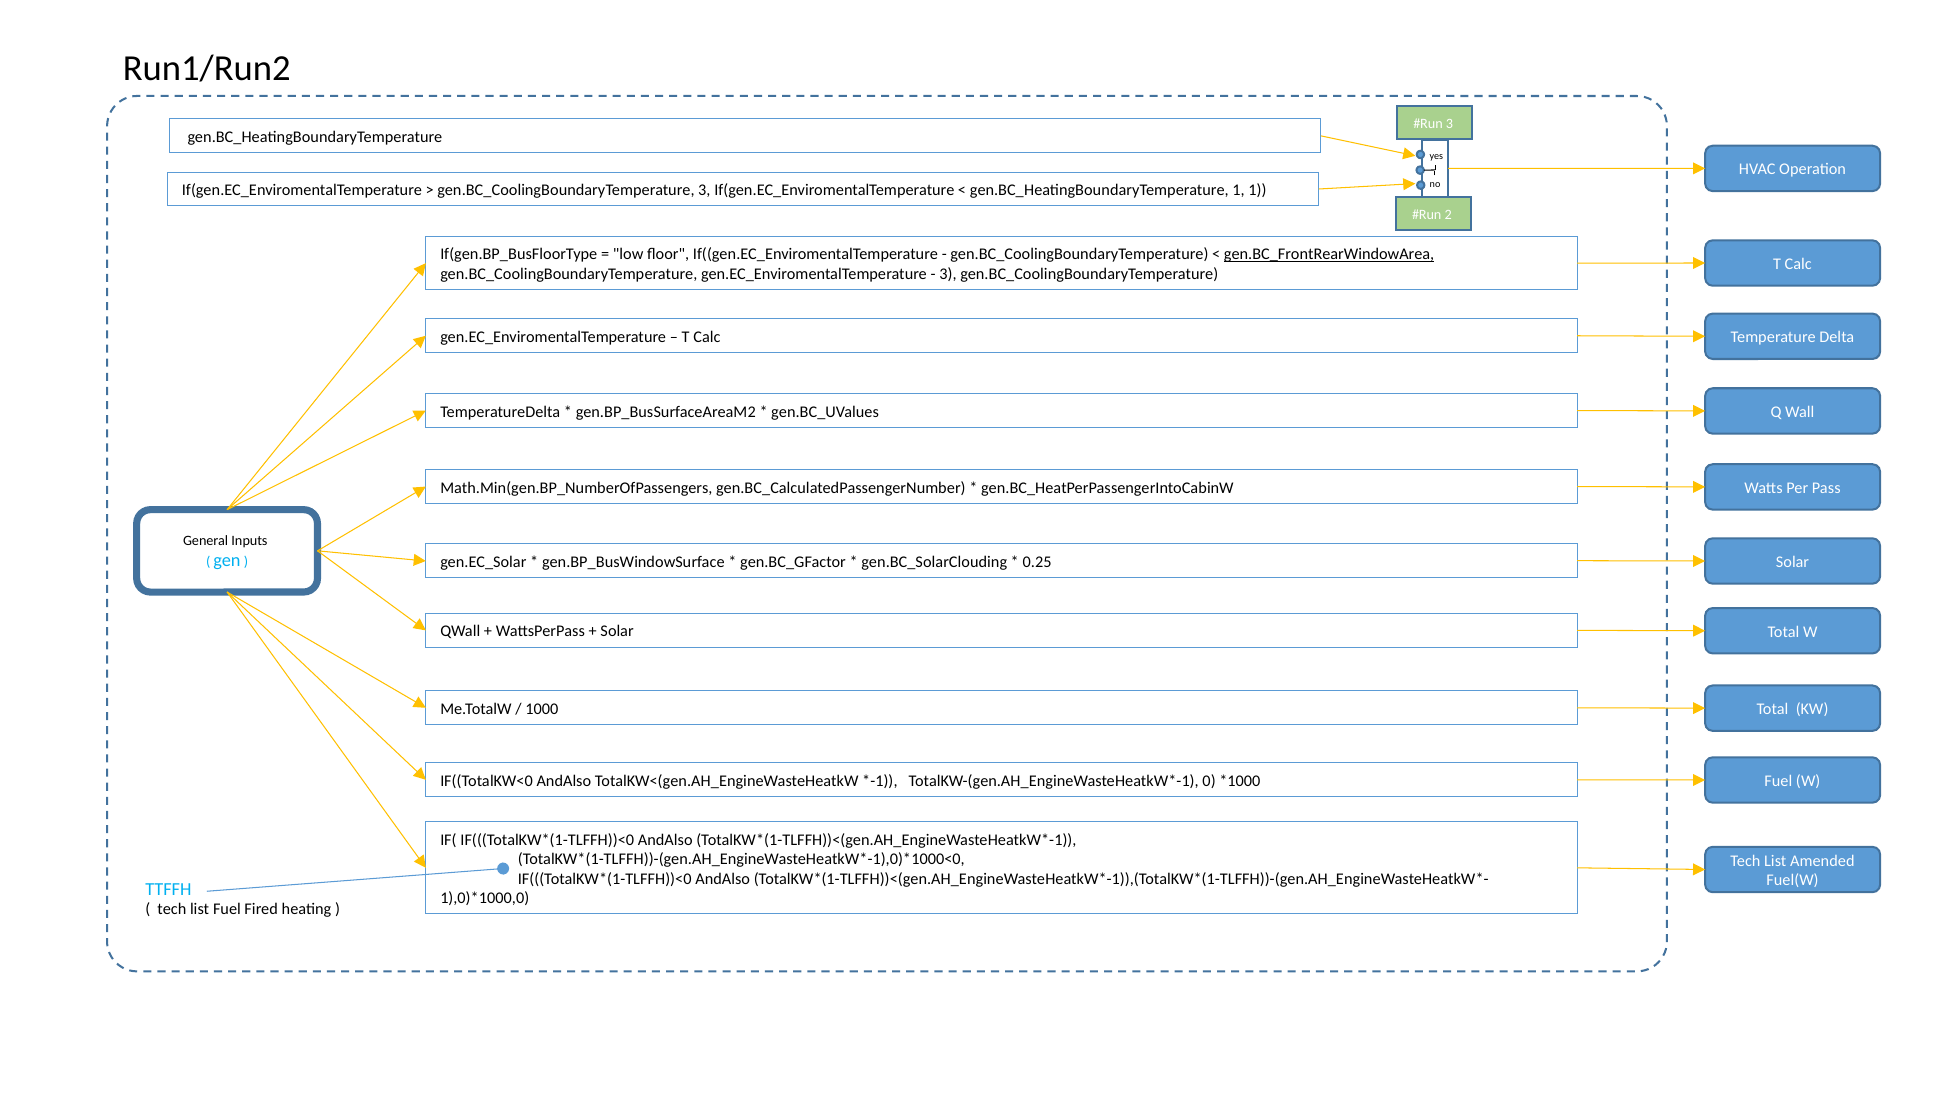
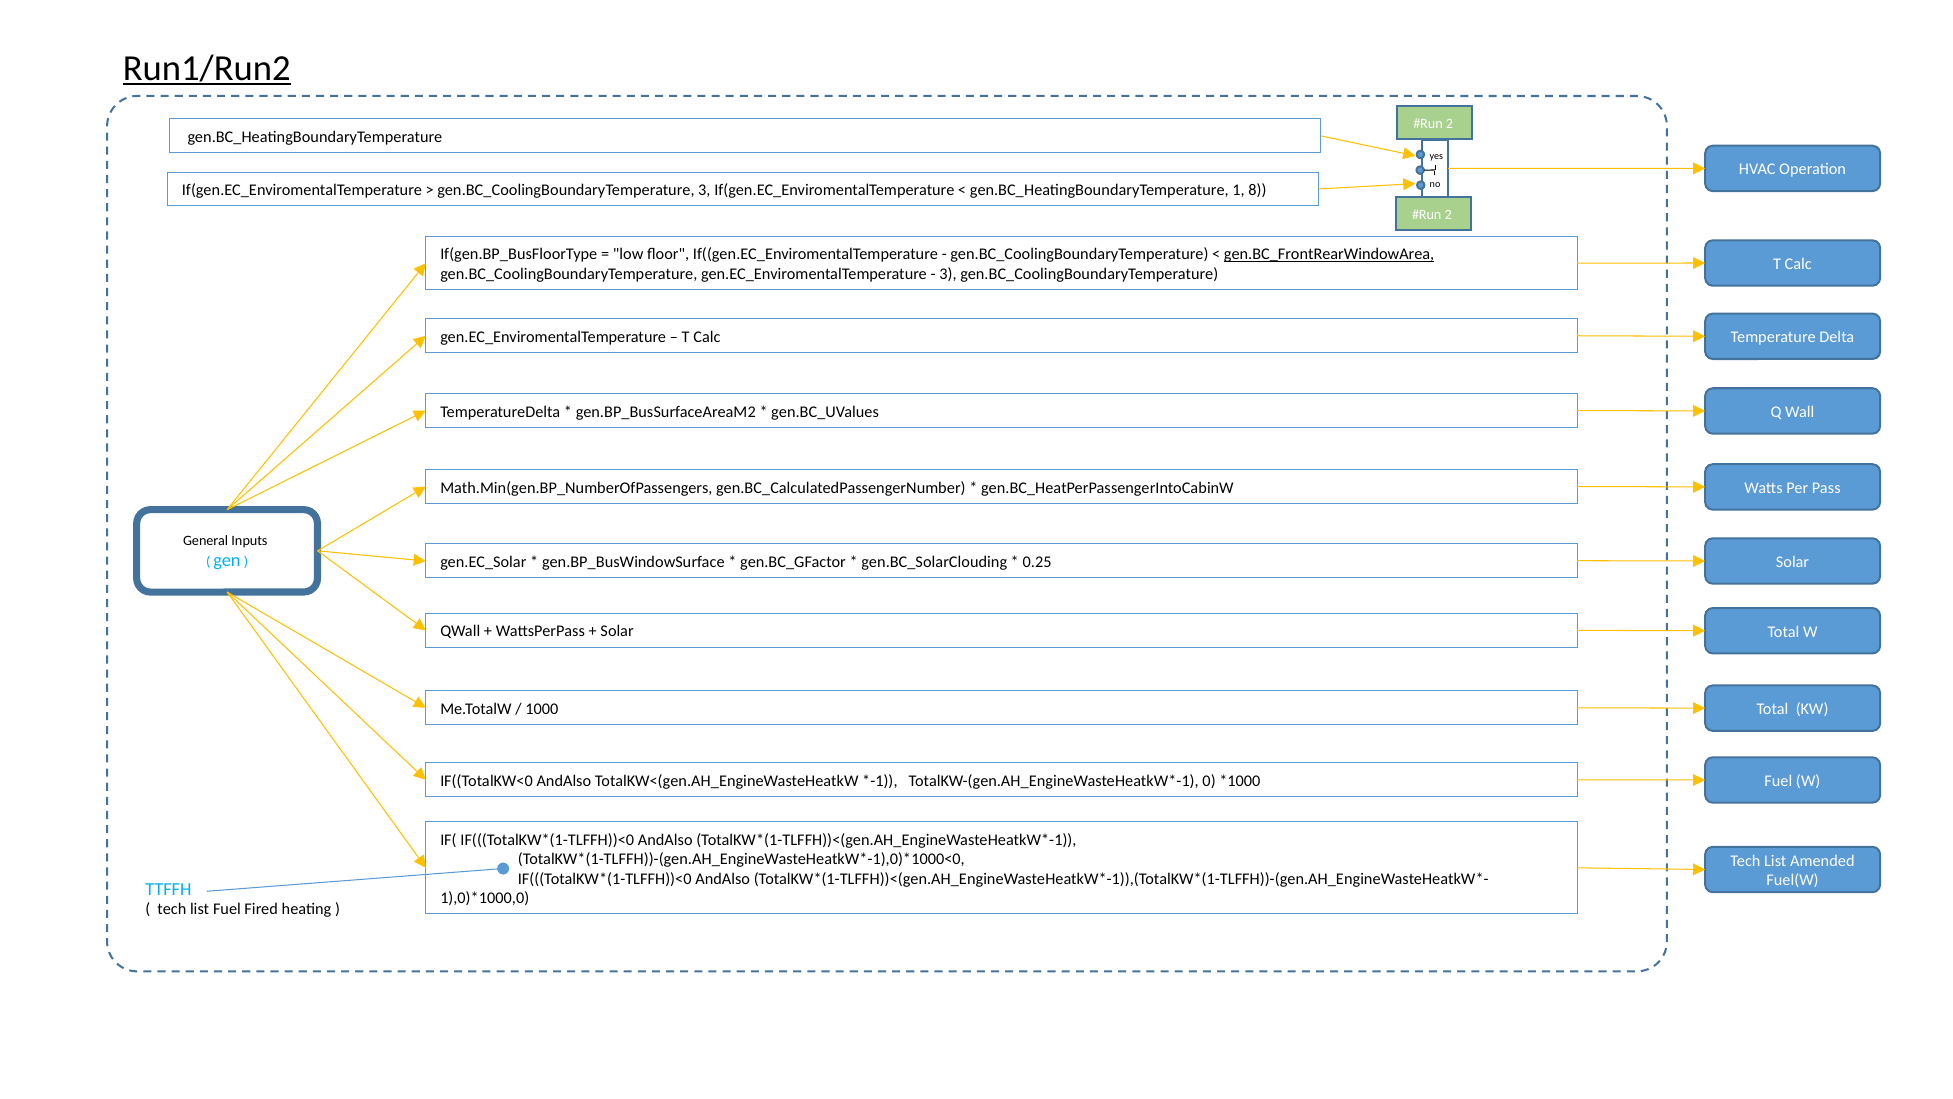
Run1/Run2 underline: none -> present
3 at (1450, 123): 3 -> 2
1 1: 1 -> 8
